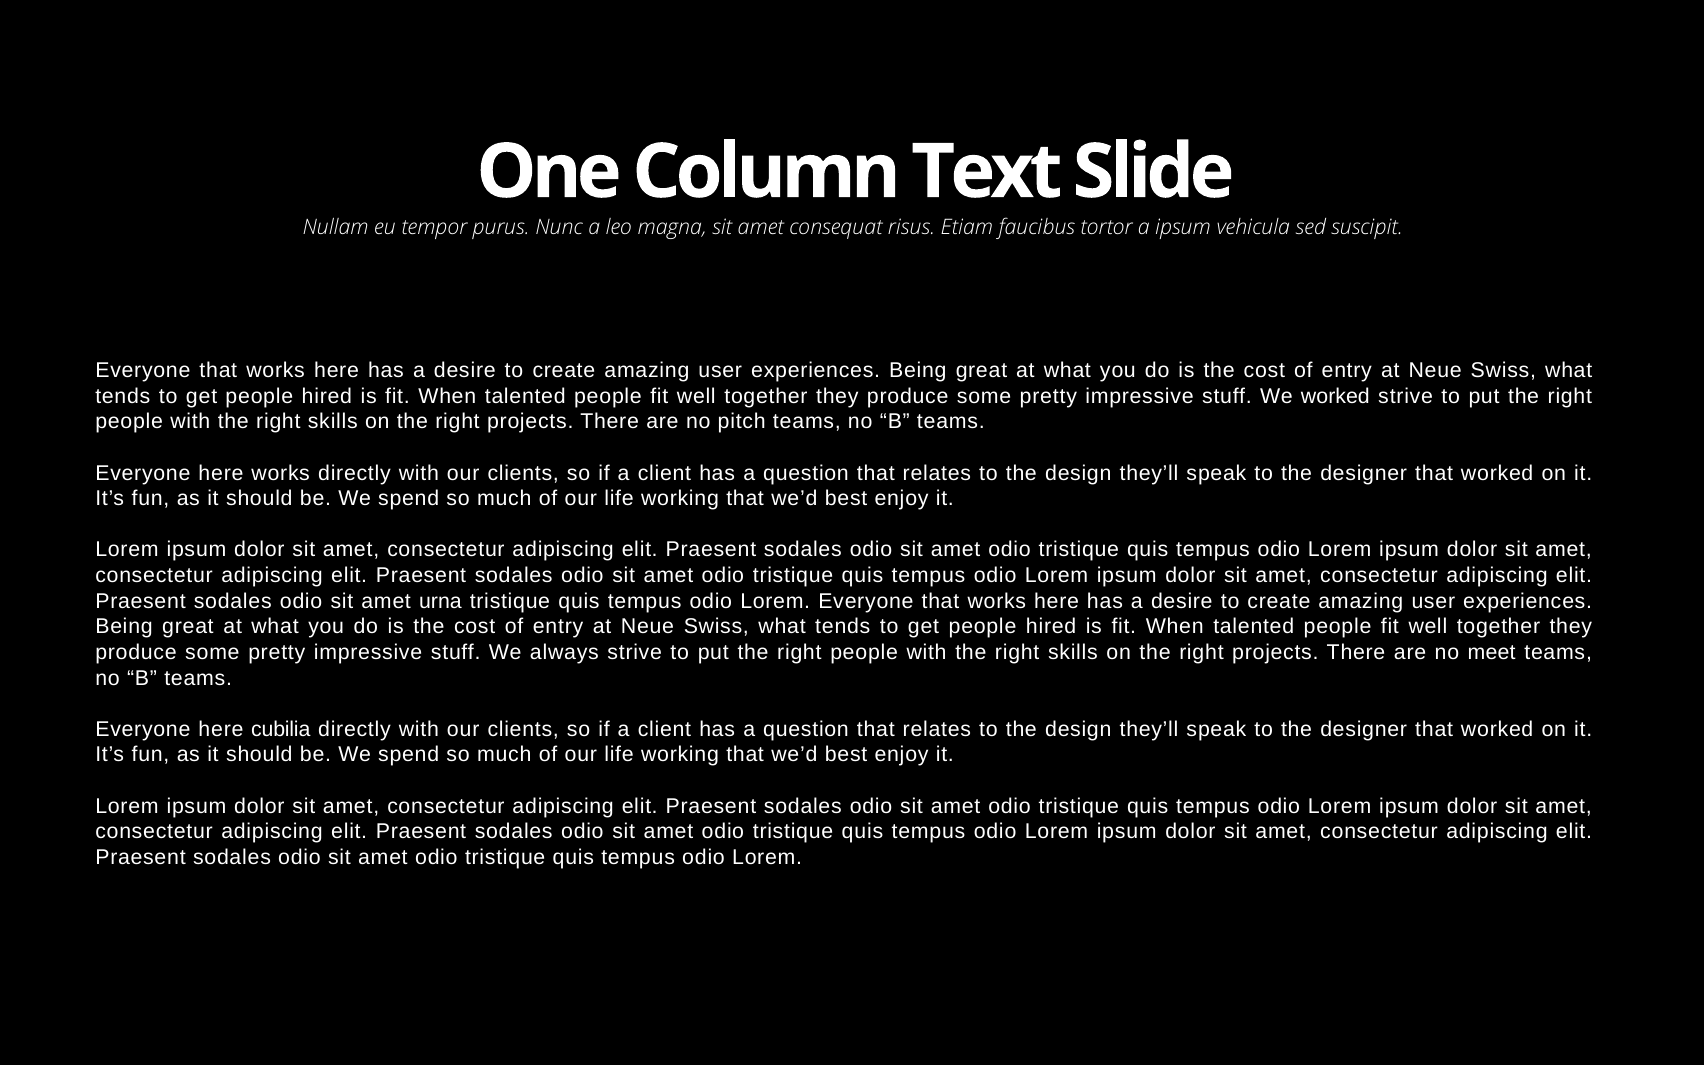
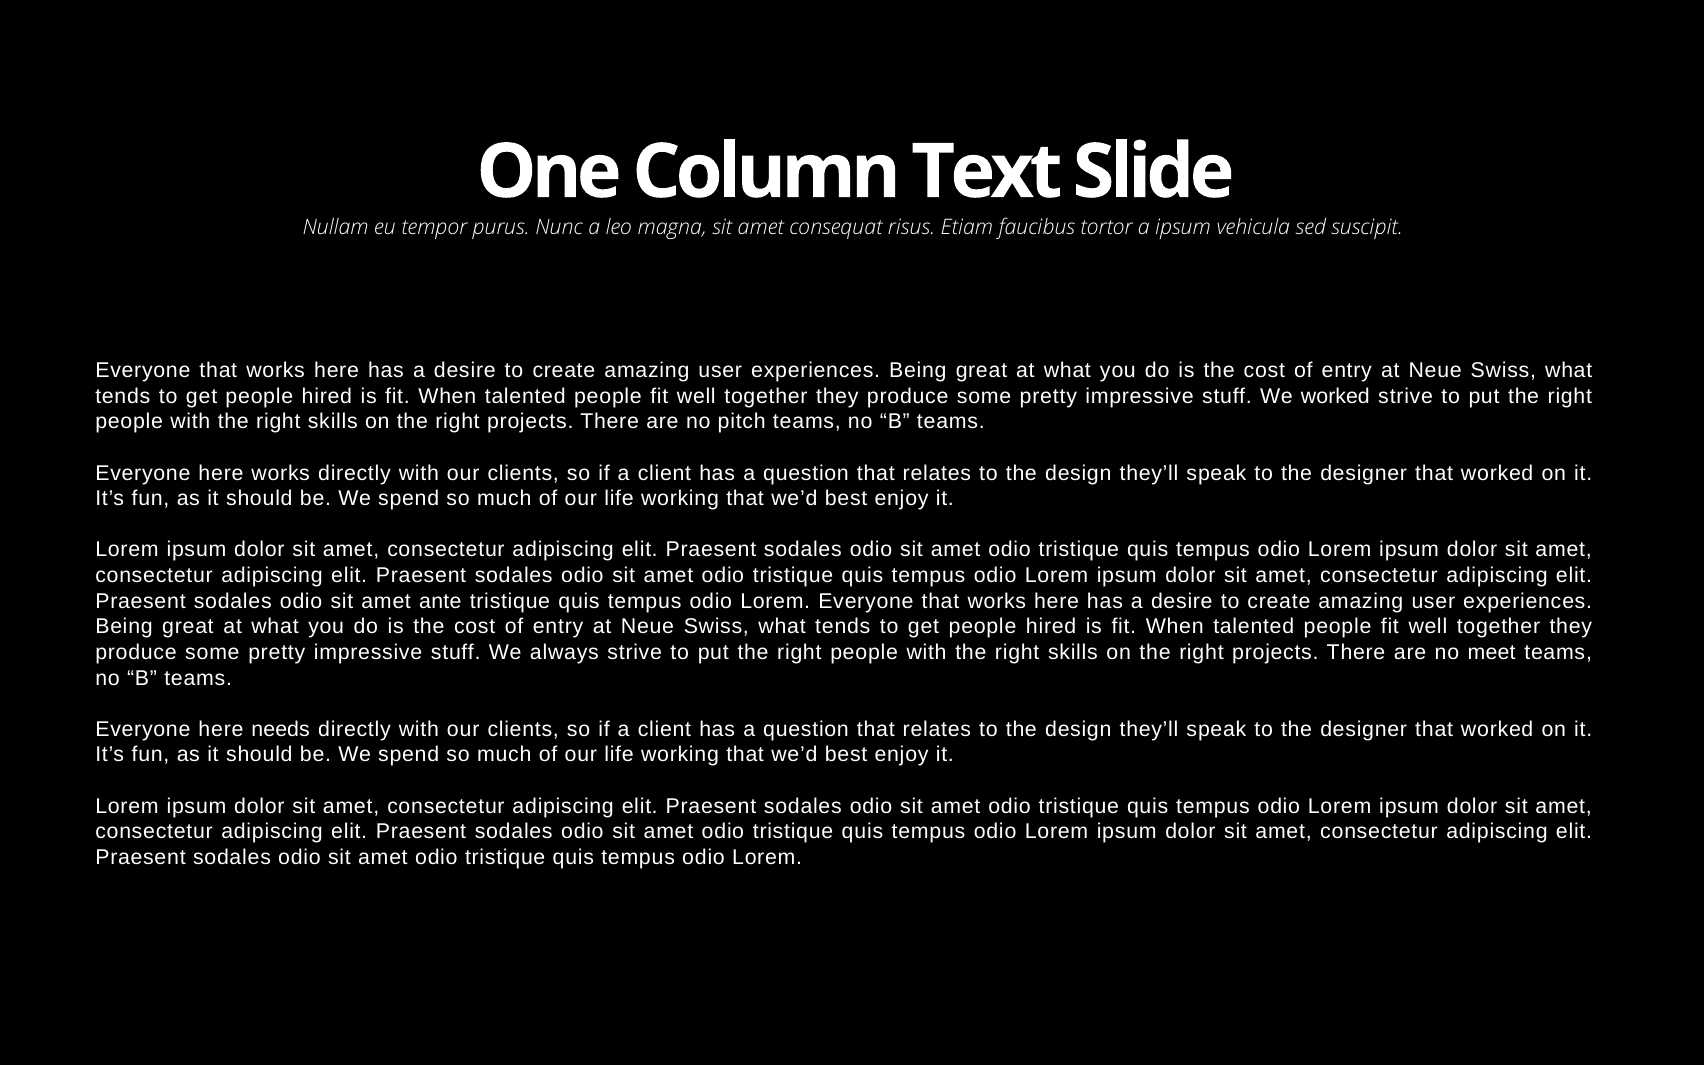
urna: urna -> ante
cubilia: cubilia -> needs
